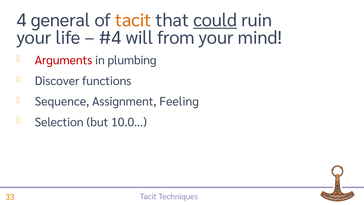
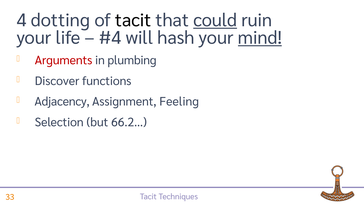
general: general -> dotting
tacit at (133, 20) colour: orange -> black
from: from -> hash
mind underline: none -> present
Sequence: Sequence -> Adjacency
10.0…: 10.0… -> 66.2…
